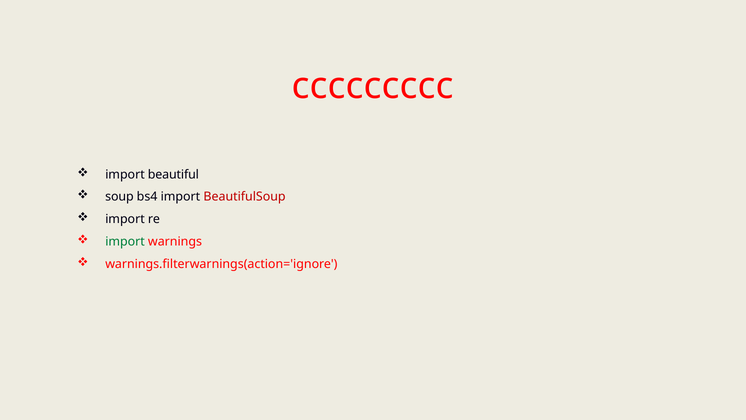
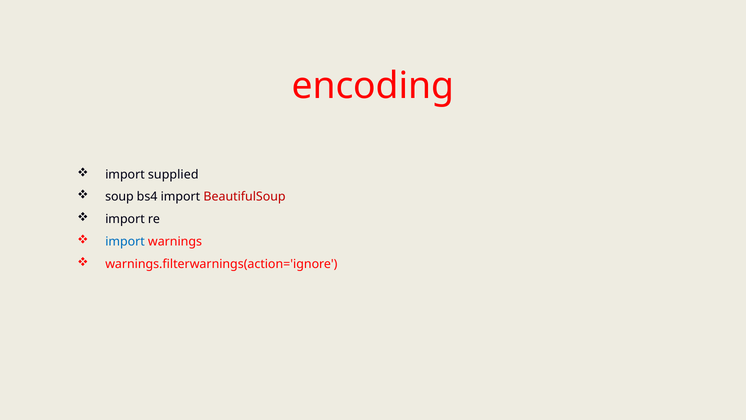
ccccccccc: ccccccccc -> encoding
beautiful: beautiful -> supplied
import at (125, 241) colour: green -> blue
